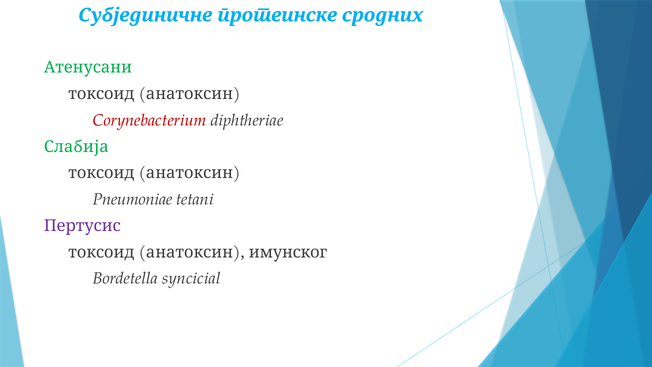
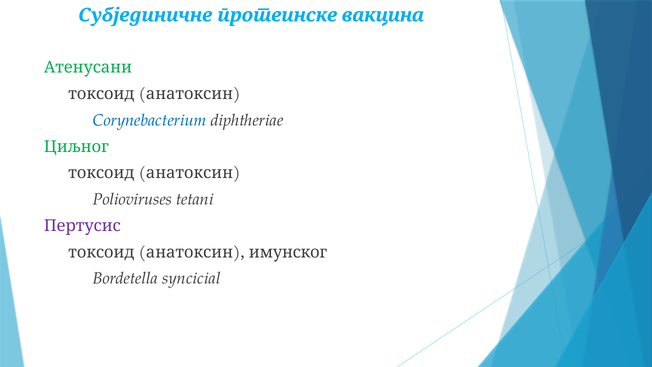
сродних: сродних -> вакцина
Corynebacterium colour: red -> blue
Слабија: Слабија -> Циљног
Pneumoniae: Pneumoniae -> Polioviruses
